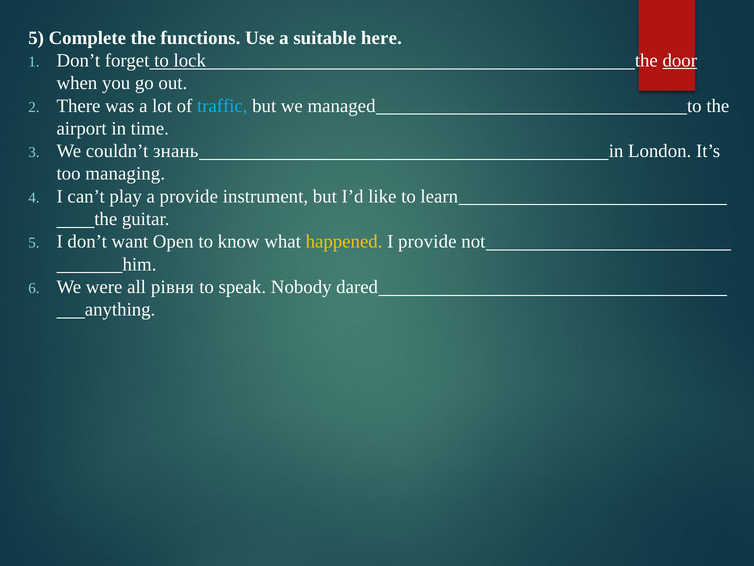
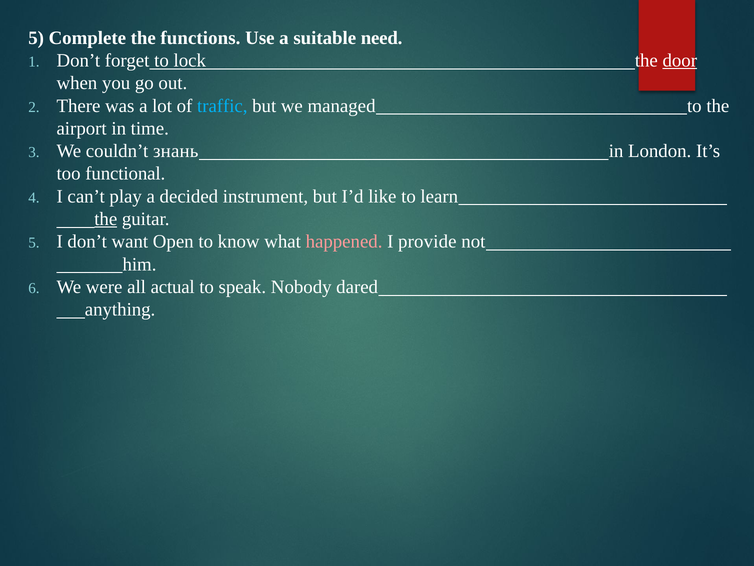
here: here -> need
managing: managing -> functional
a provide: provide -> decided
the at (106, 219) underline: none -> present
happened colour: yellow -> pink
рівня: рівня -> actual
